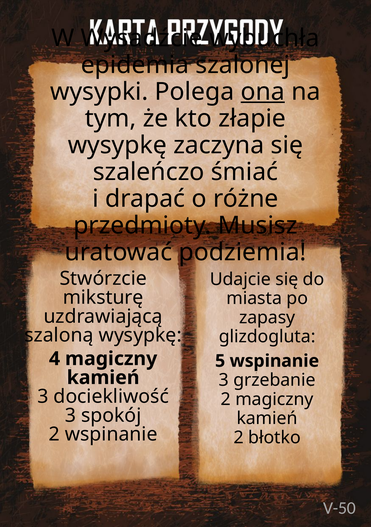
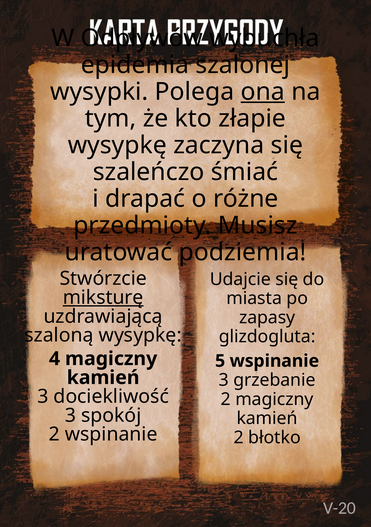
Wysadźcie: Wysadźcie -> Odpływów
miksturę underline: none -> present
V-50: V-50 -> V-20
